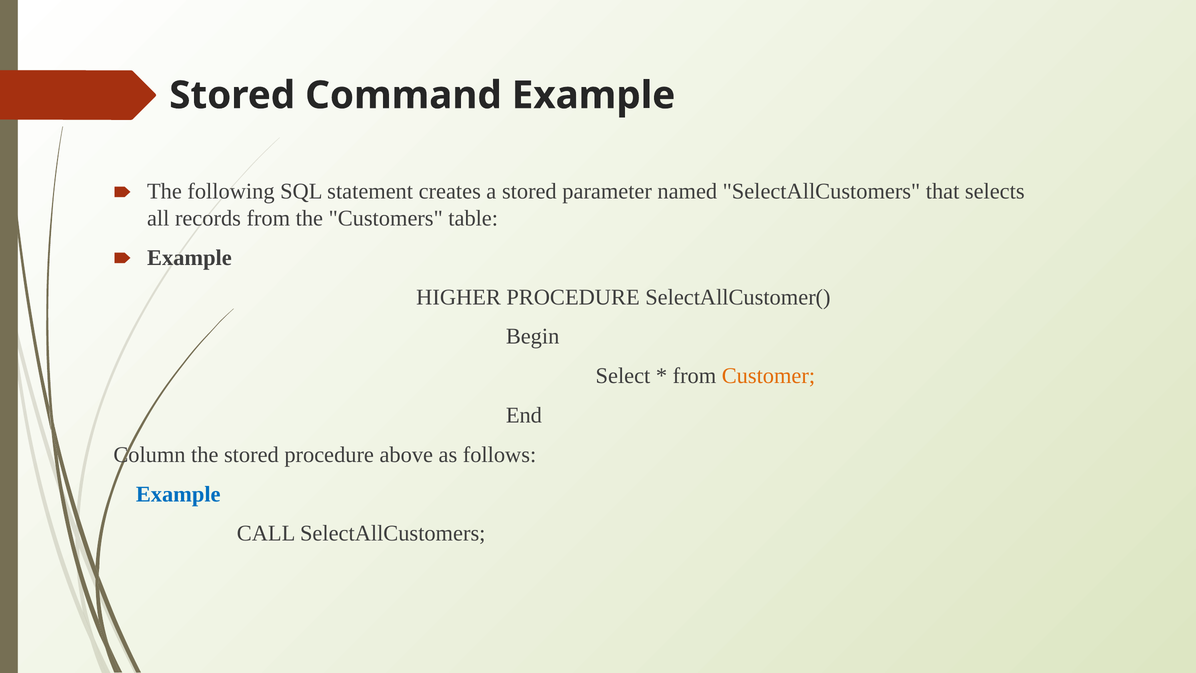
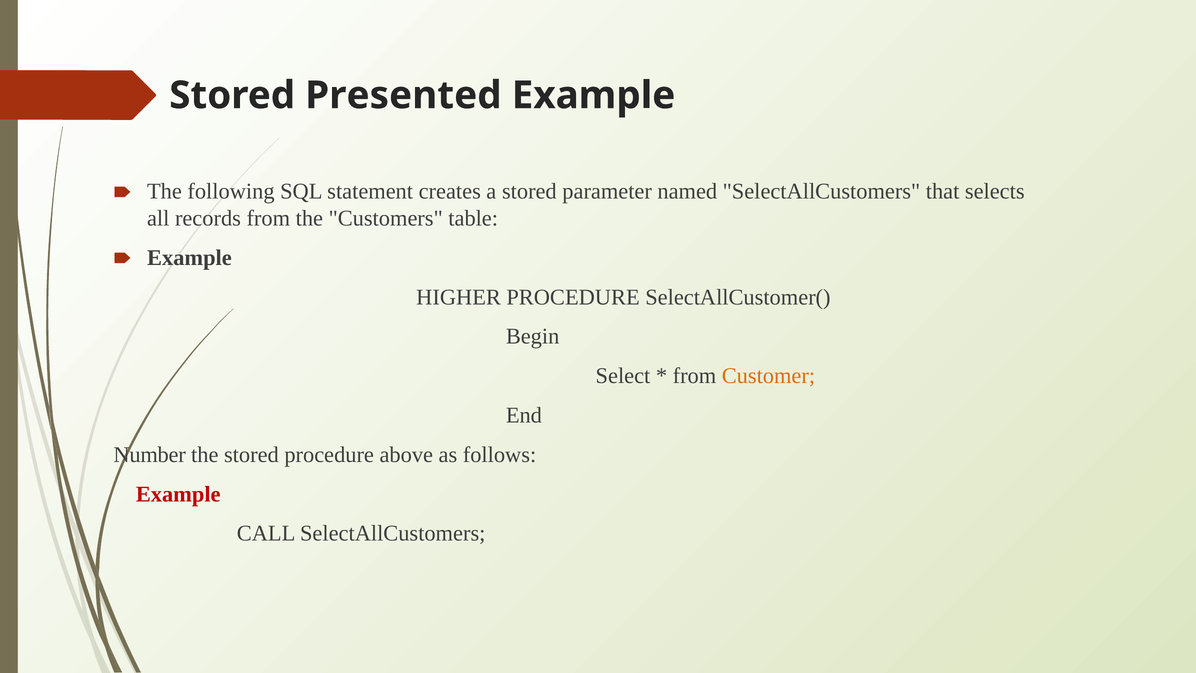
Command: Command -> Presented
Column: Column -> Number
Example at (178, 494) colour: blue -> red
